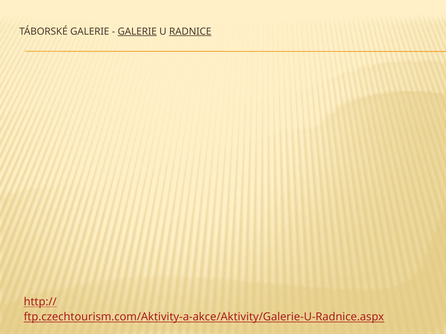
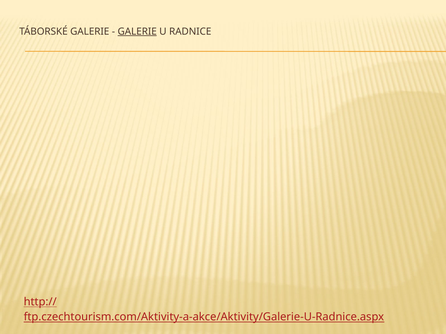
RADNICE underline: present -> none
